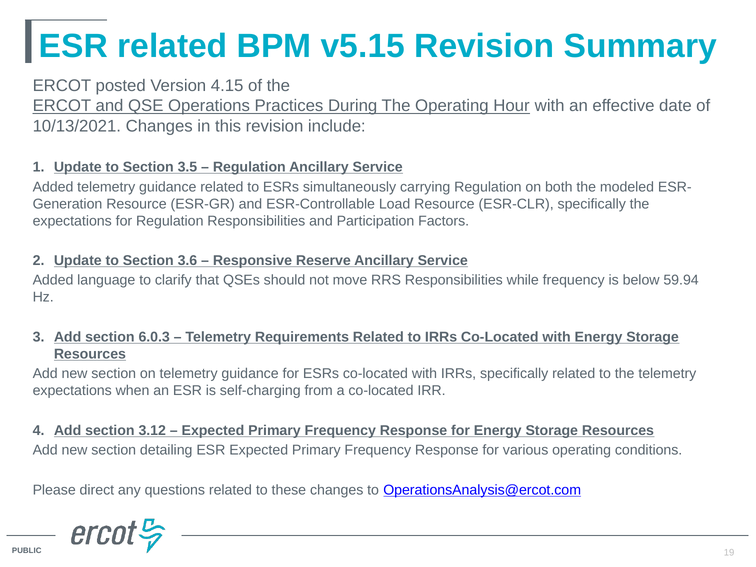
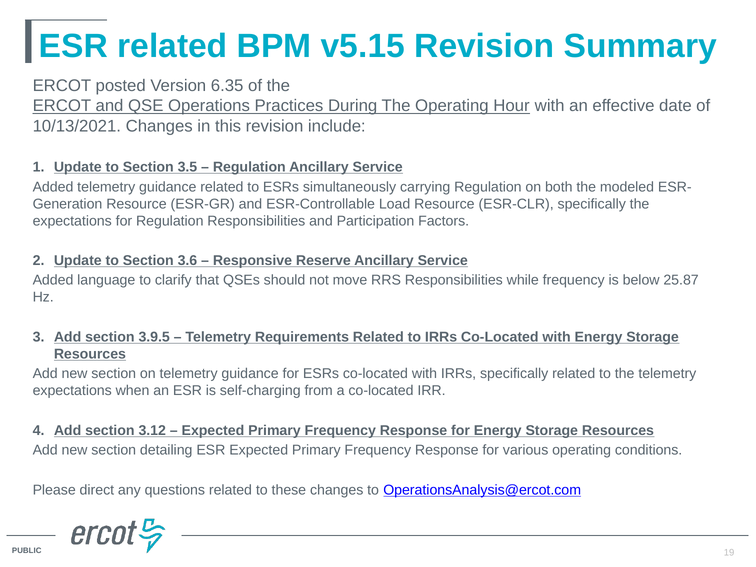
4.15: 4.15 -> 6.35
59.94: 59.94 -> 25.87
6.0.3: 6.0.3 -> 3.9.5
